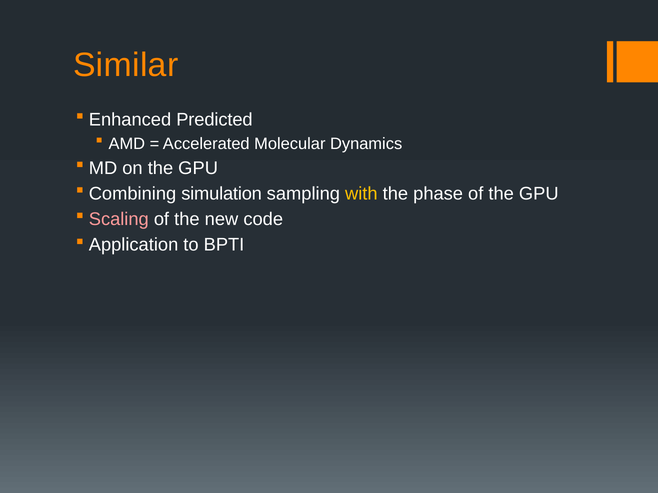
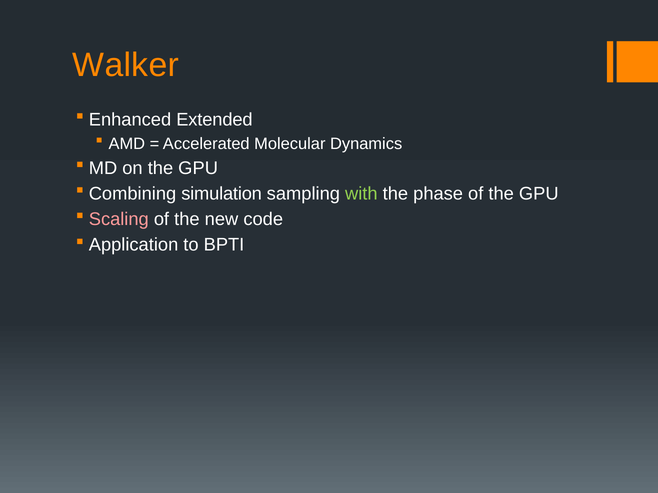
Similar: Similar -> Walker
Predicted: Predicted -> Extended
with colour: yellow -> light green
